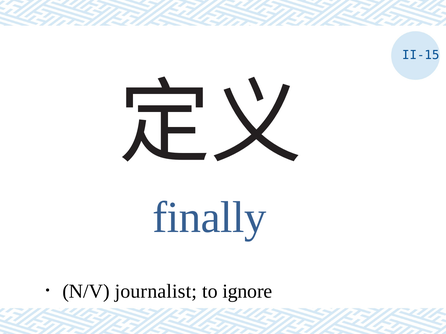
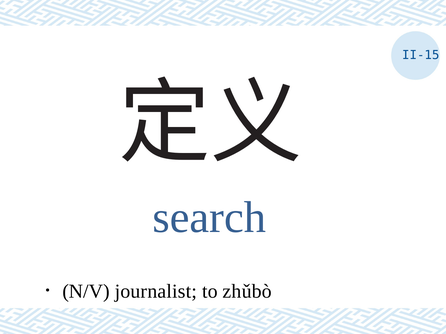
finally: finally -> search
ignore: ignore -> zhǔbò
